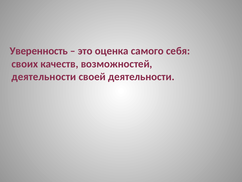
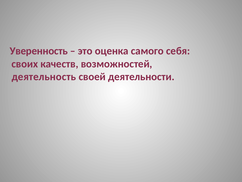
деятельности at (44, 77): деятельности -> деятельность
